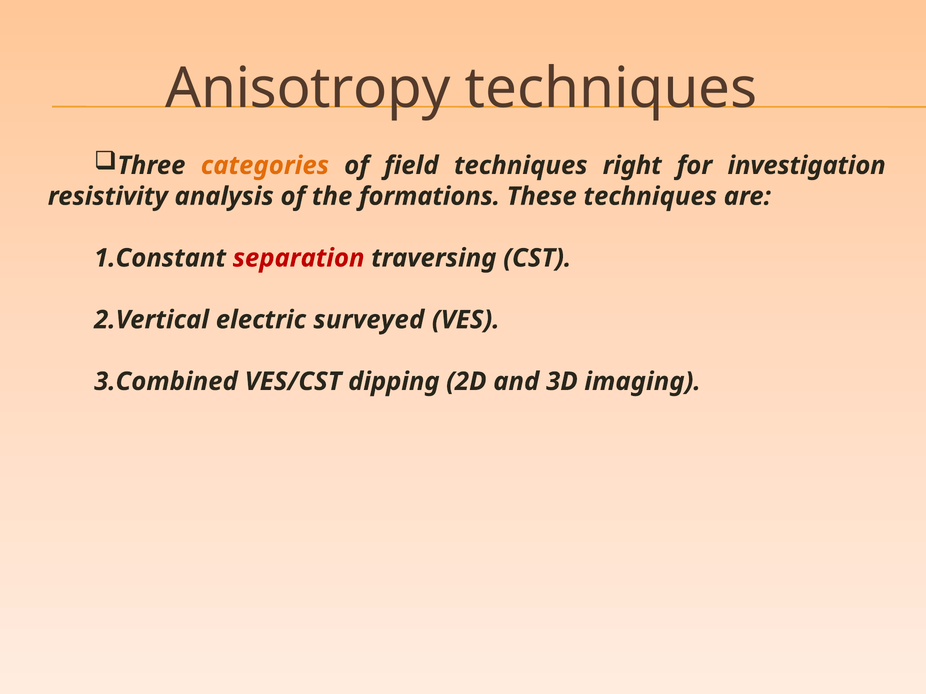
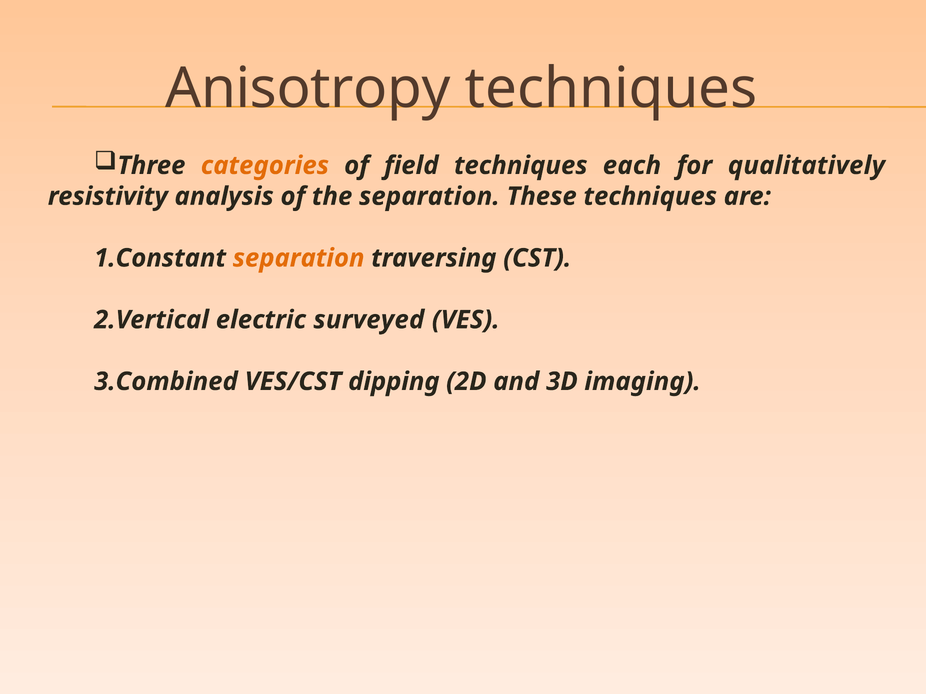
right: right -> each
investigation: investigation -> qualitatively
the formations: formations -> separation
separation at (299, 258) colour: red -> orange
